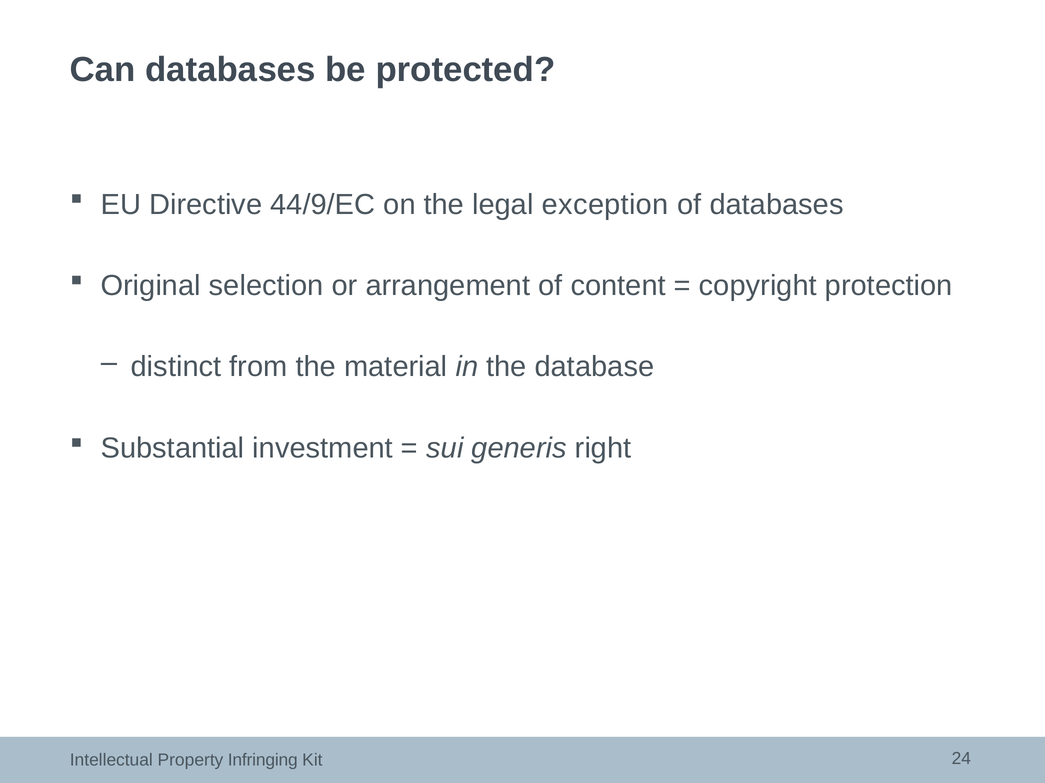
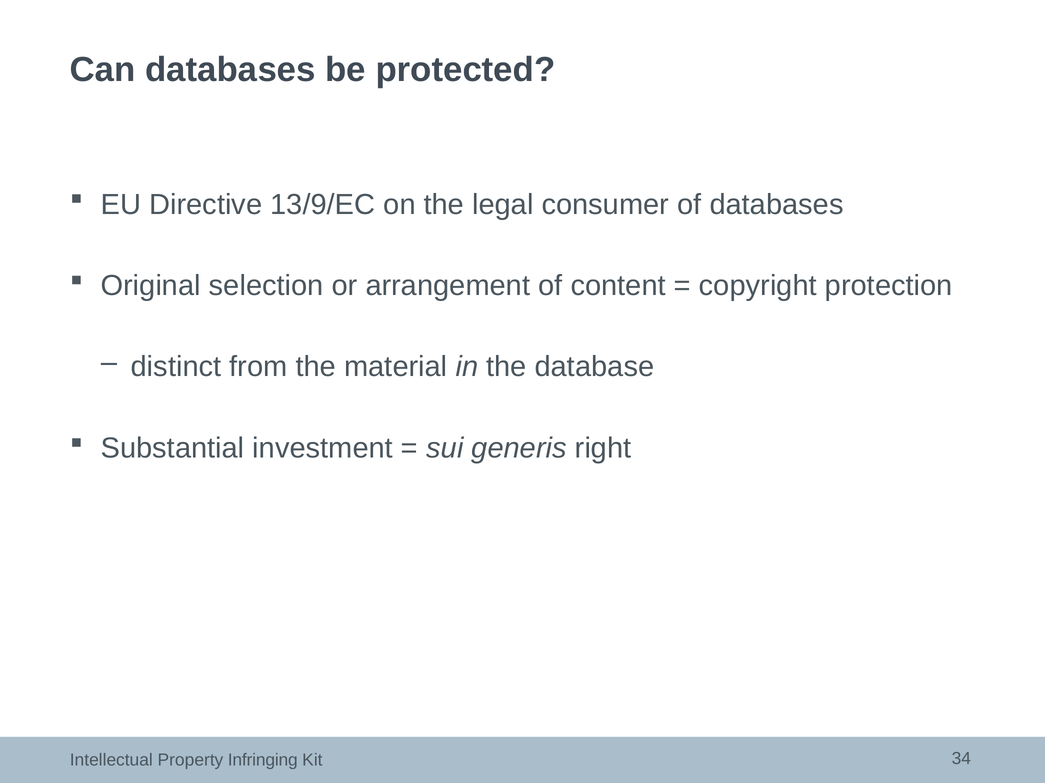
44/9/EC: 44/9/EC -> 13/9/EC
exception: exception -> consumer
24: 24 -> 34
